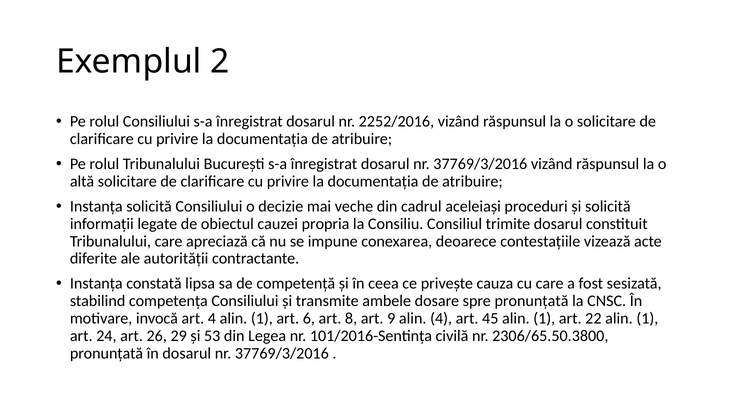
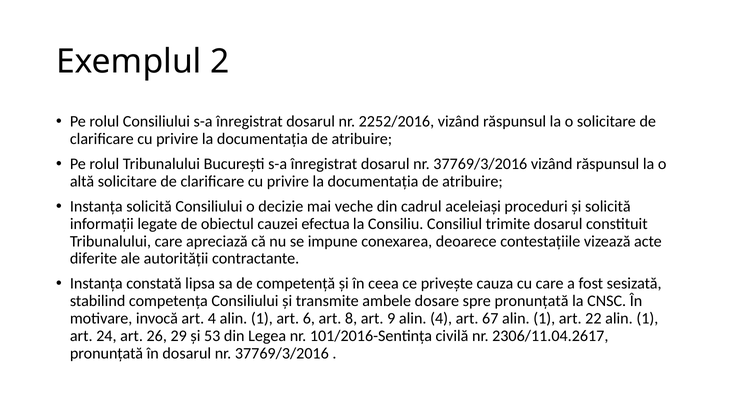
propria: propria -> efectua
45: 45 -> 67
2306/65.50.3800: 2306/65.50.3800 -> 2306/11.04.2617
